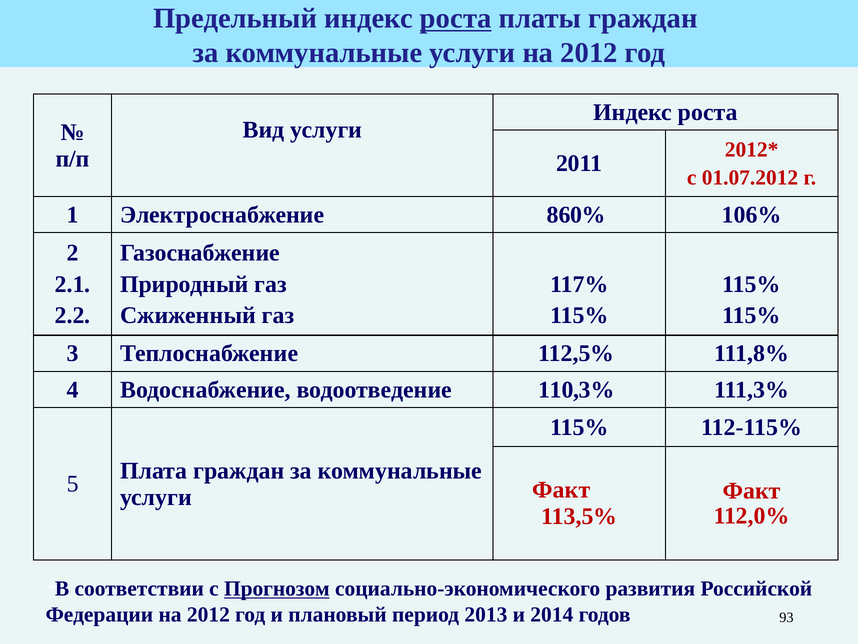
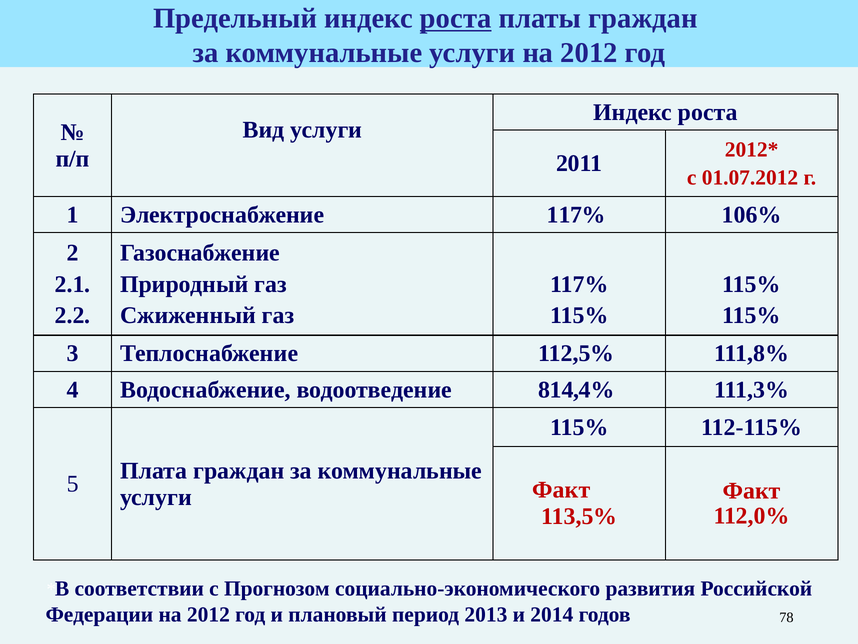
Электроснабжение 860%: 860% -> 117%
110,3%: 110,3% -> 814,4%
Прогнозом underline: present -> none
93: 93 -> 78
